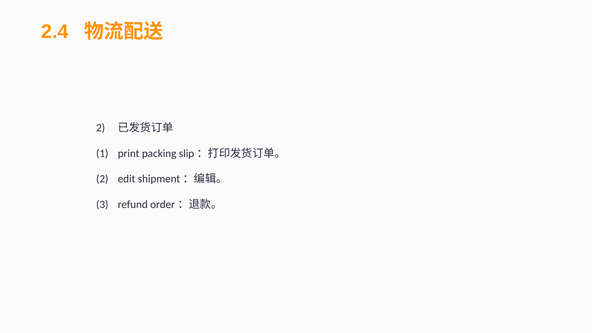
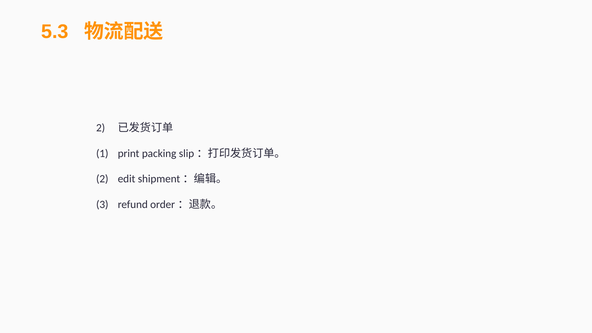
2.4: 2.4 -> 5.3
